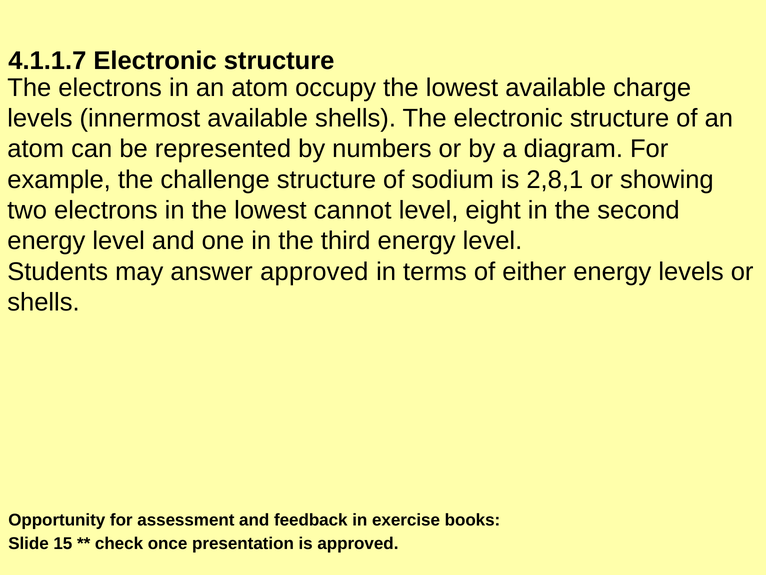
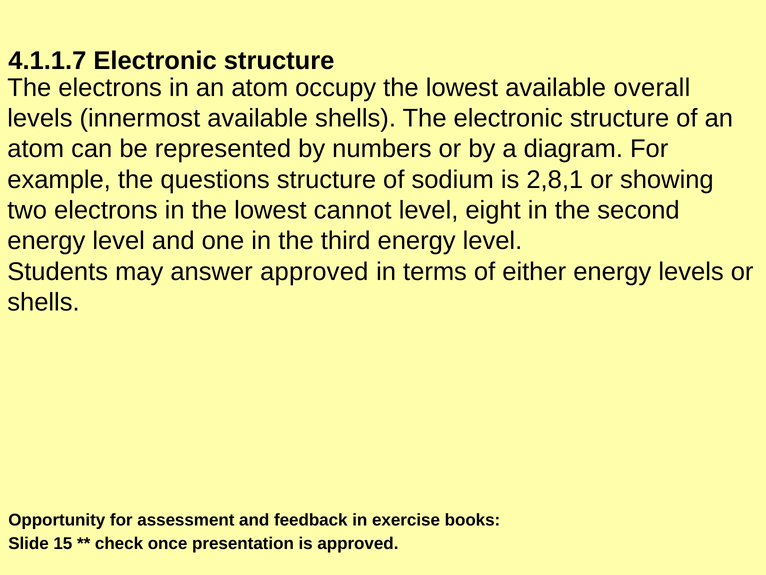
charge: charge -> overall
challenge: challenge -> questions
